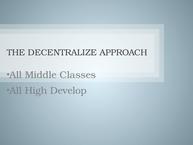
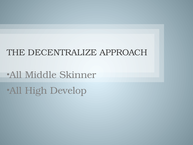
Classes: Classes -> Skinner
